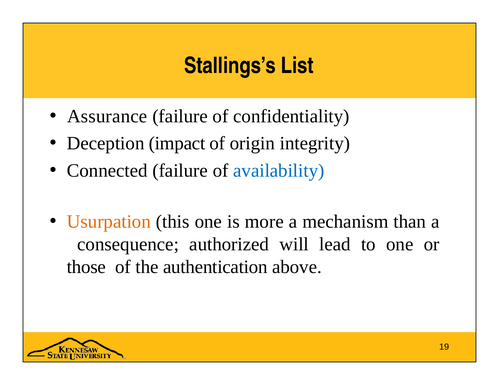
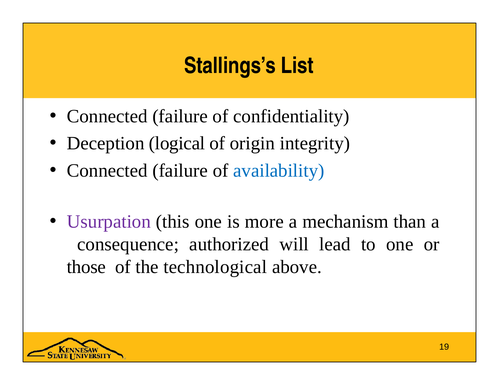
Assurance at (107, 116): Assurance -> Connected
impact: impact -> logical
Usurpation colour: orange -> purple
authentication: authentication -> technological
